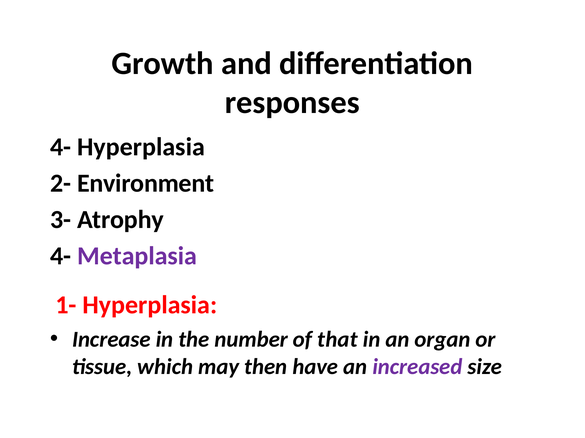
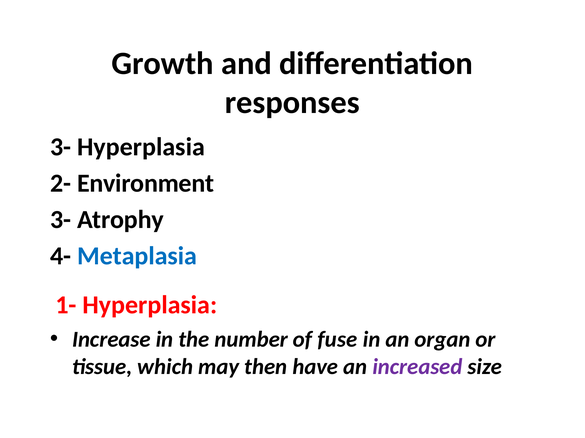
4- at (61, 147): 4- -> 3-
Metaplasia colour: purple -> blue
that: that -> fuse
